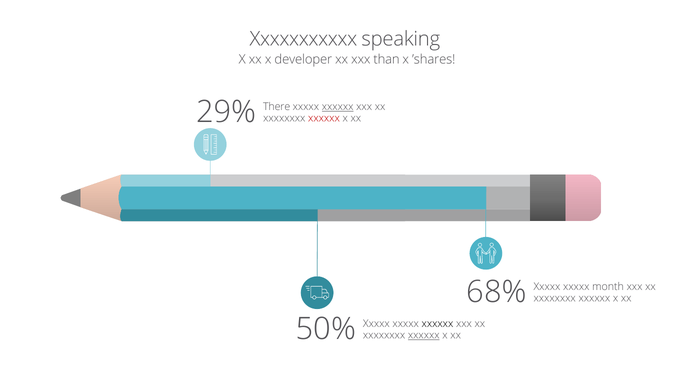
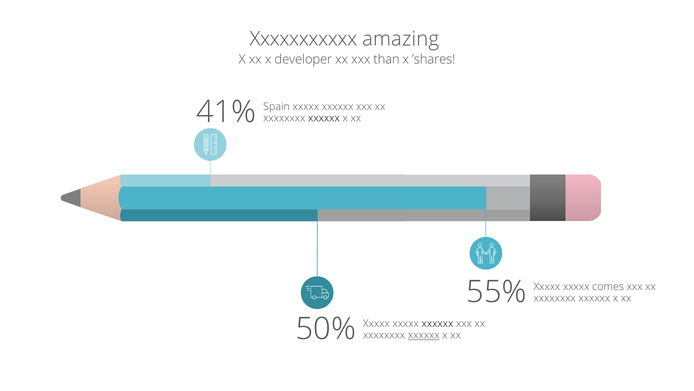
speaking: speaking -> amazing
29%: 29% -> 41%
There: There -> Spain
xxxxxx at (338, 107) underline: present -> none
xxxxxx at (324, 118) colour: red -> black
68%: 68% -> 55%
month: month -> comes
